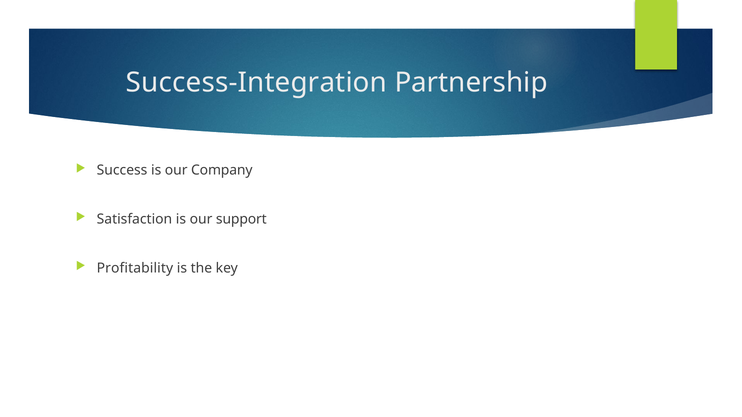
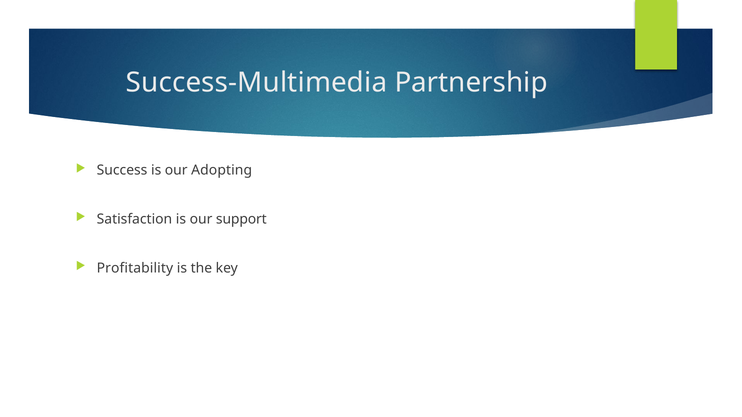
Success-Integration: Success-Integration -> Success-Multimedia
Company: Company -> Adopting
